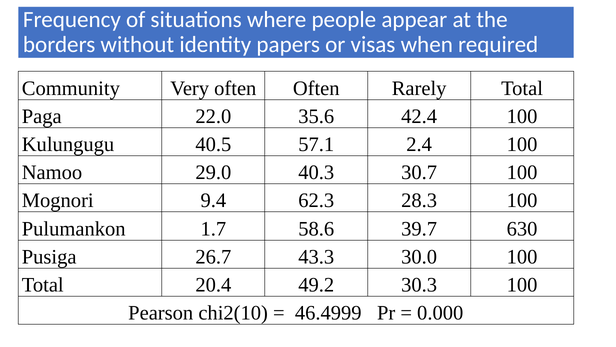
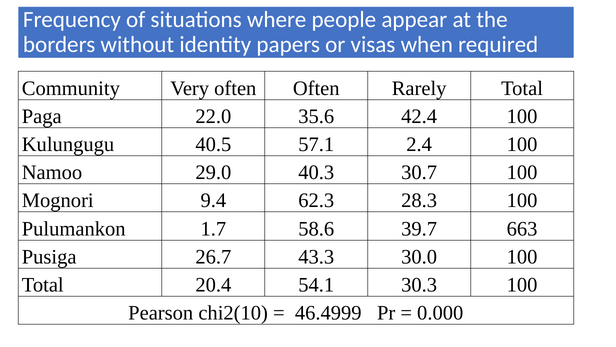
630: 630 -> 663
49.2: 49.2 -> 54.1
